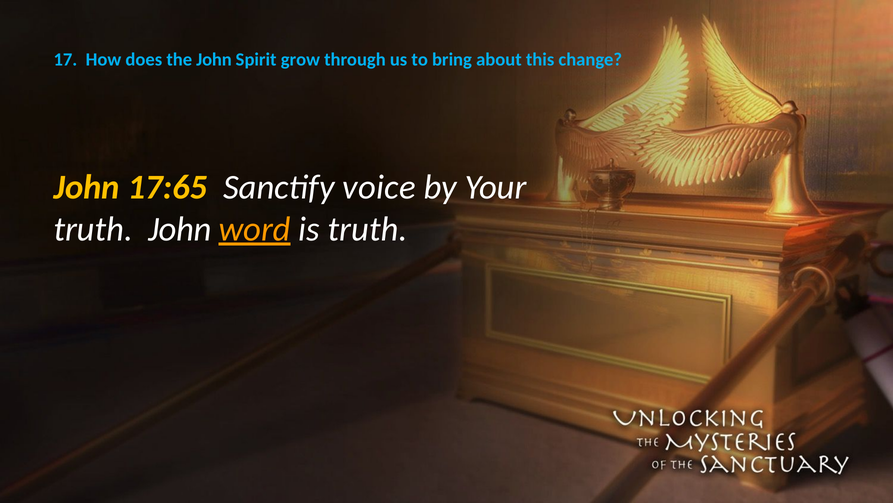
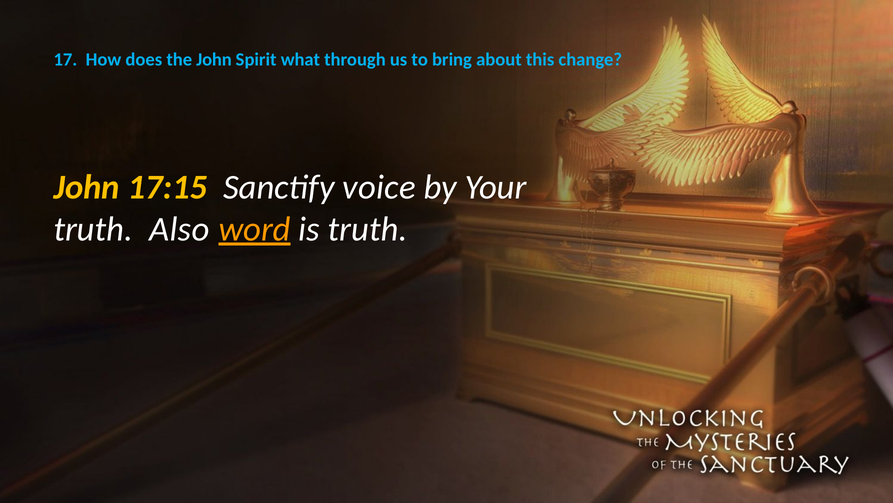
grow: grow -> what
17:65: 17:65 -> 17:15
truth John: John -> Also
